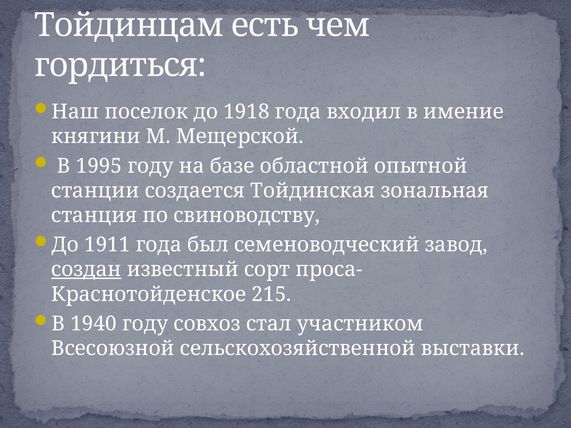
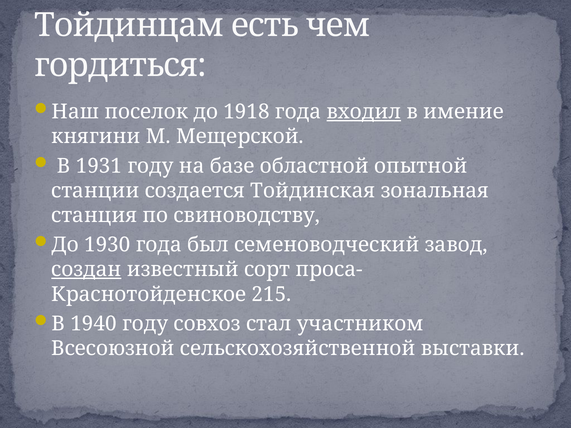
входил underline: none -> present
1995: 1995 -> 1931
1911: 1911 -> 1930
